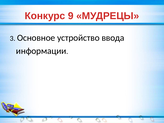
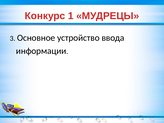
9: 9 -> 1
